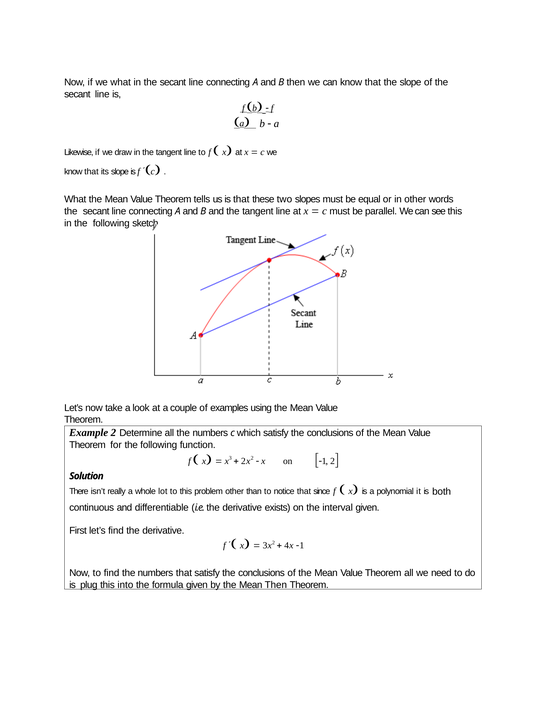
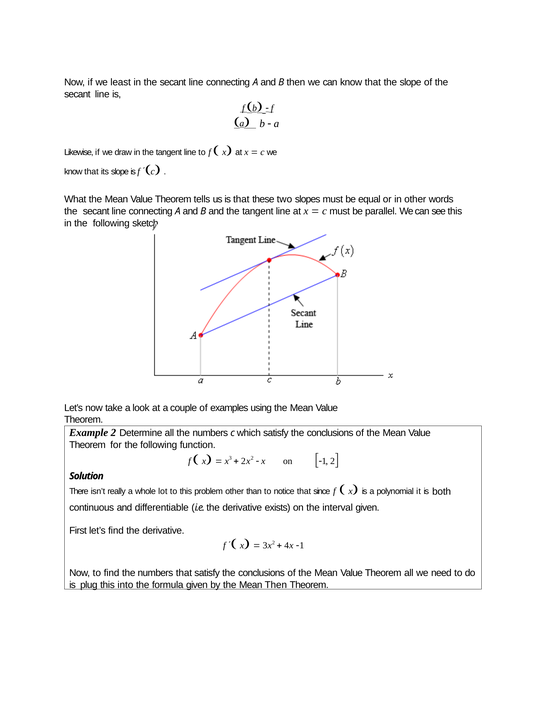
we what: what -> least
